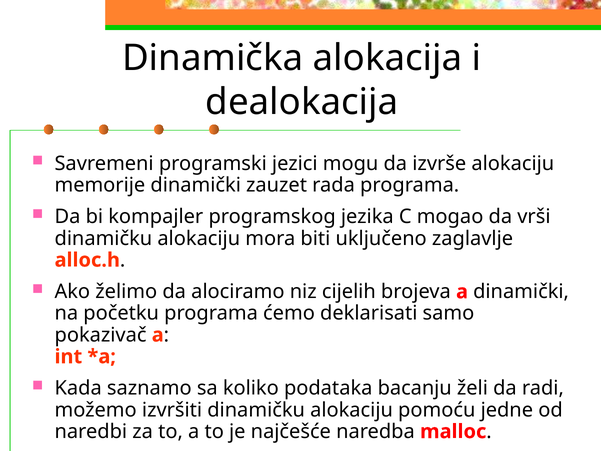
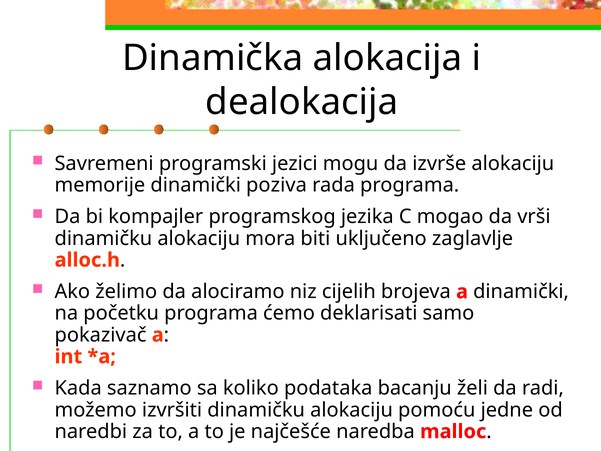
zauzet: zauzet -> poziva
